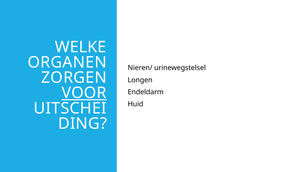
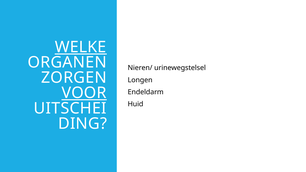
WELKE underline: none -> present
